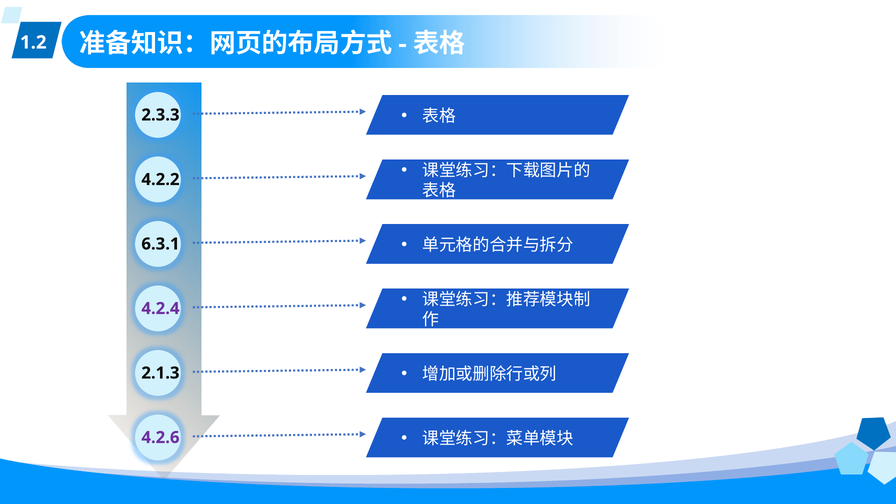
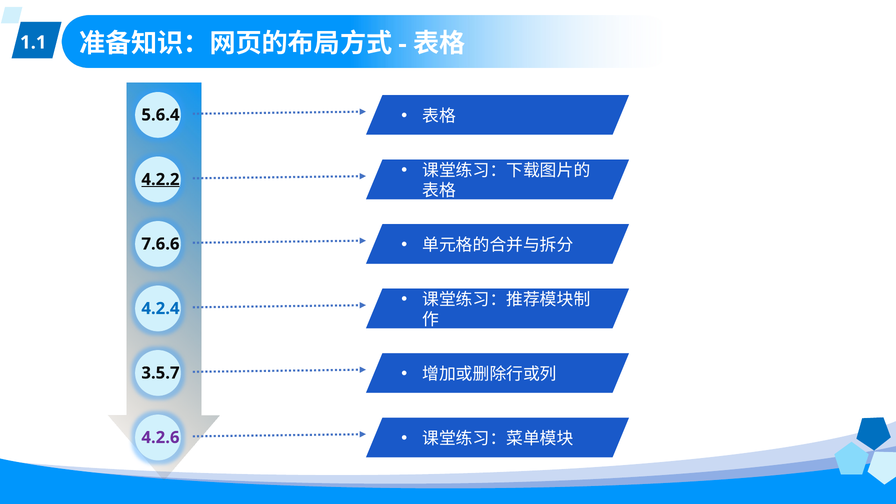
1.2: 1.2 -> 1.1
2.3.3: 2.3.3 -> 5.6.4
4.2.2 underline: none -> present
6.3.1: 6.3.1 -> 7.6.6
4.2.4 colour: purple -> blue
2.1.3: 2.1.3 -> 3.5.7
